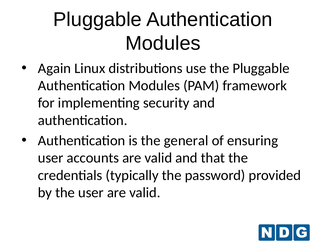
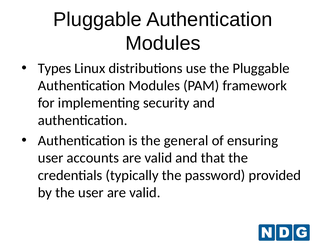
Again: Again -> Types
